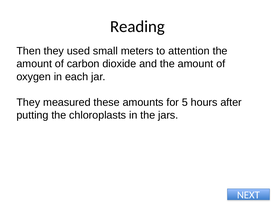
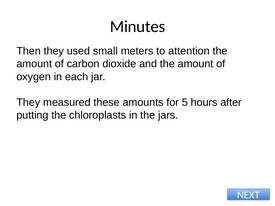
Reading: Reading -> Minutes
